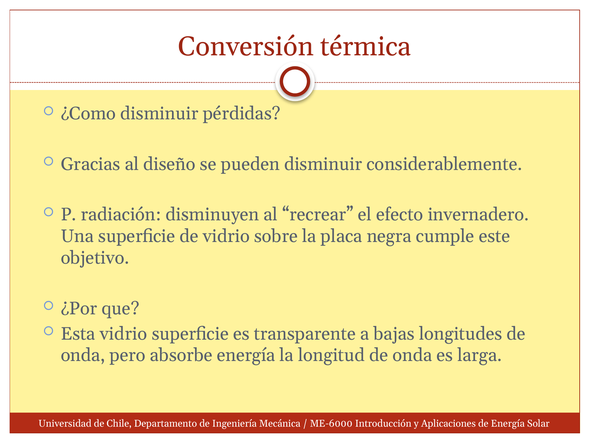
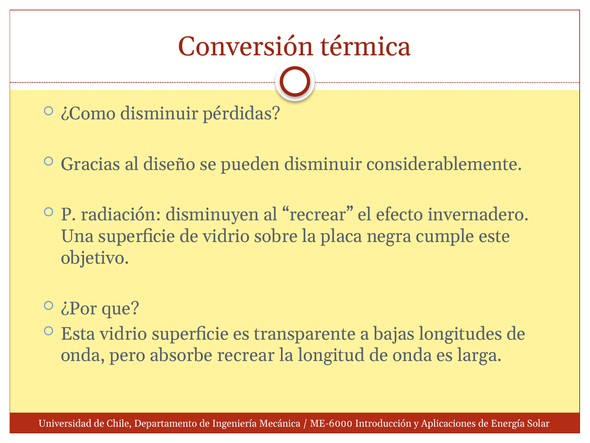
absorbe energía: energía -> recrear
